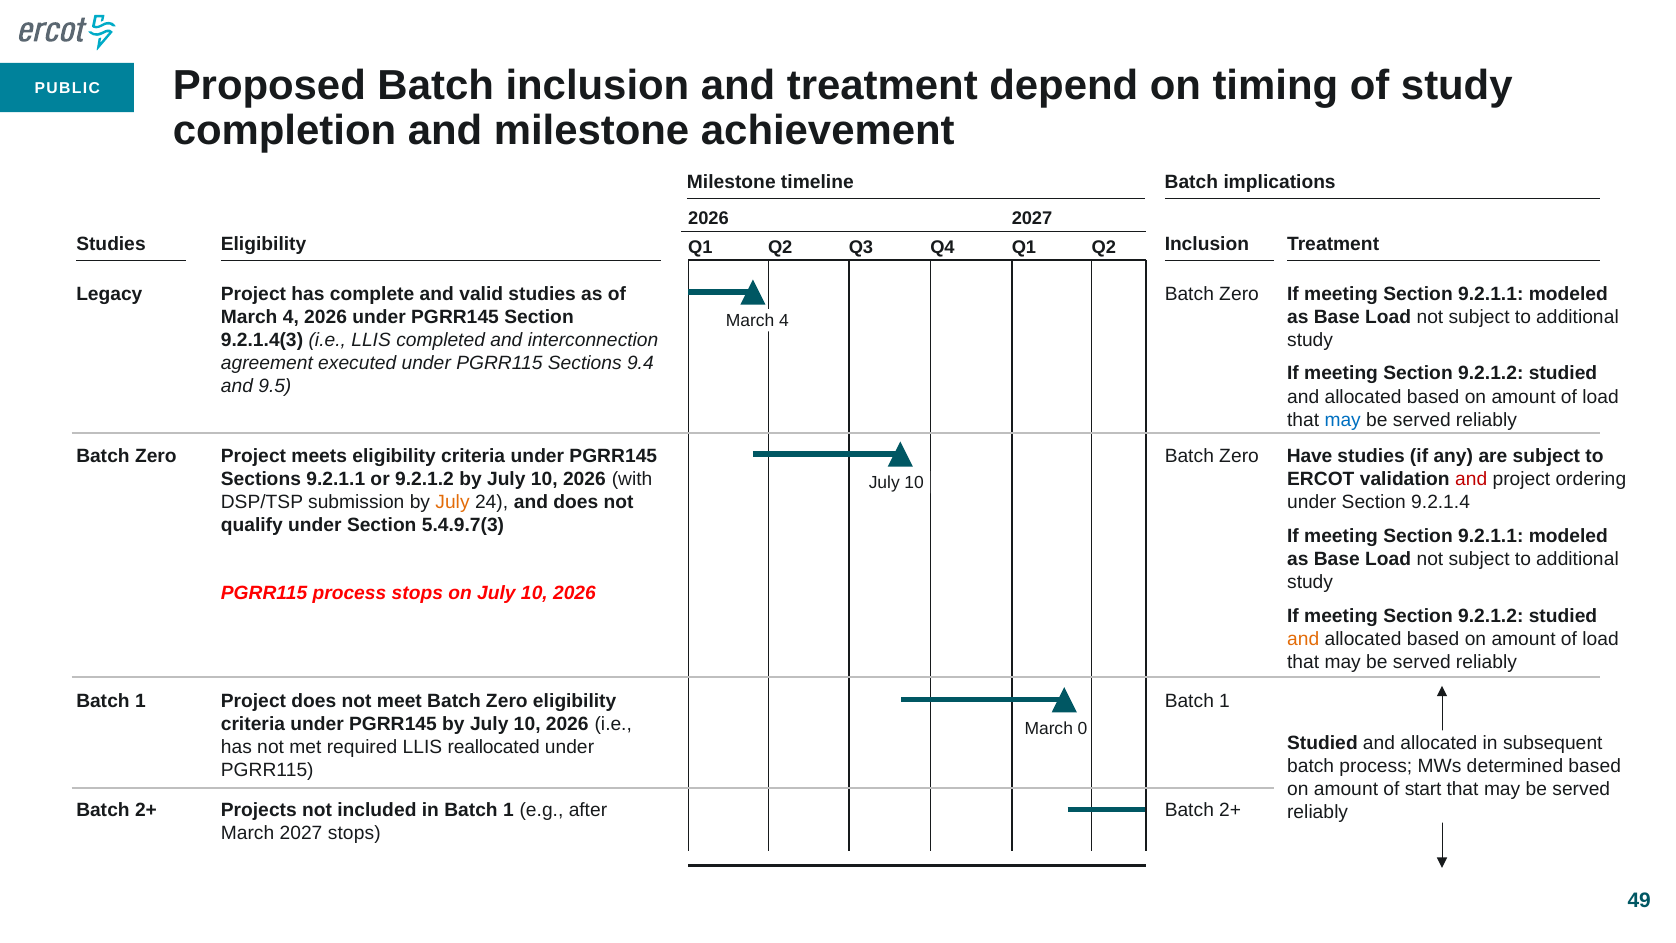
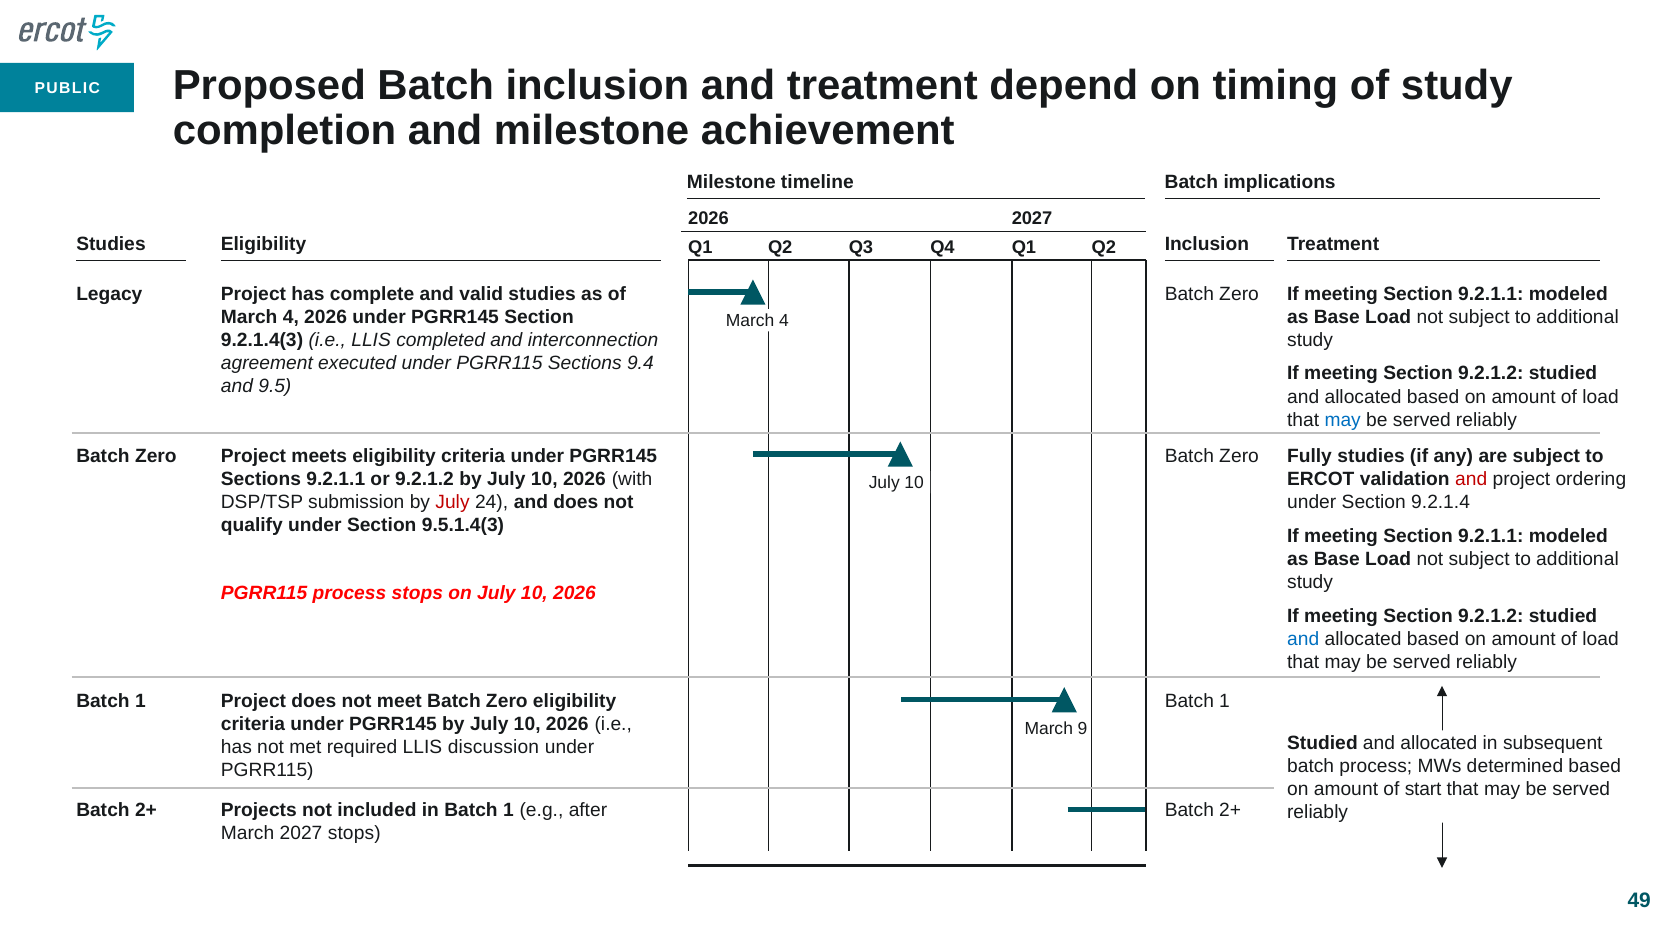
Have: Have -> Fully
July at (453, 502) colour: orange -> red
5.4.9.7(3: 5.4.9.7(3 -> 9.5.1.4(3
and at (1303, 639) colour: orange -> blue
0: 0 -> 9
reallocated: reallocated -> discussion
